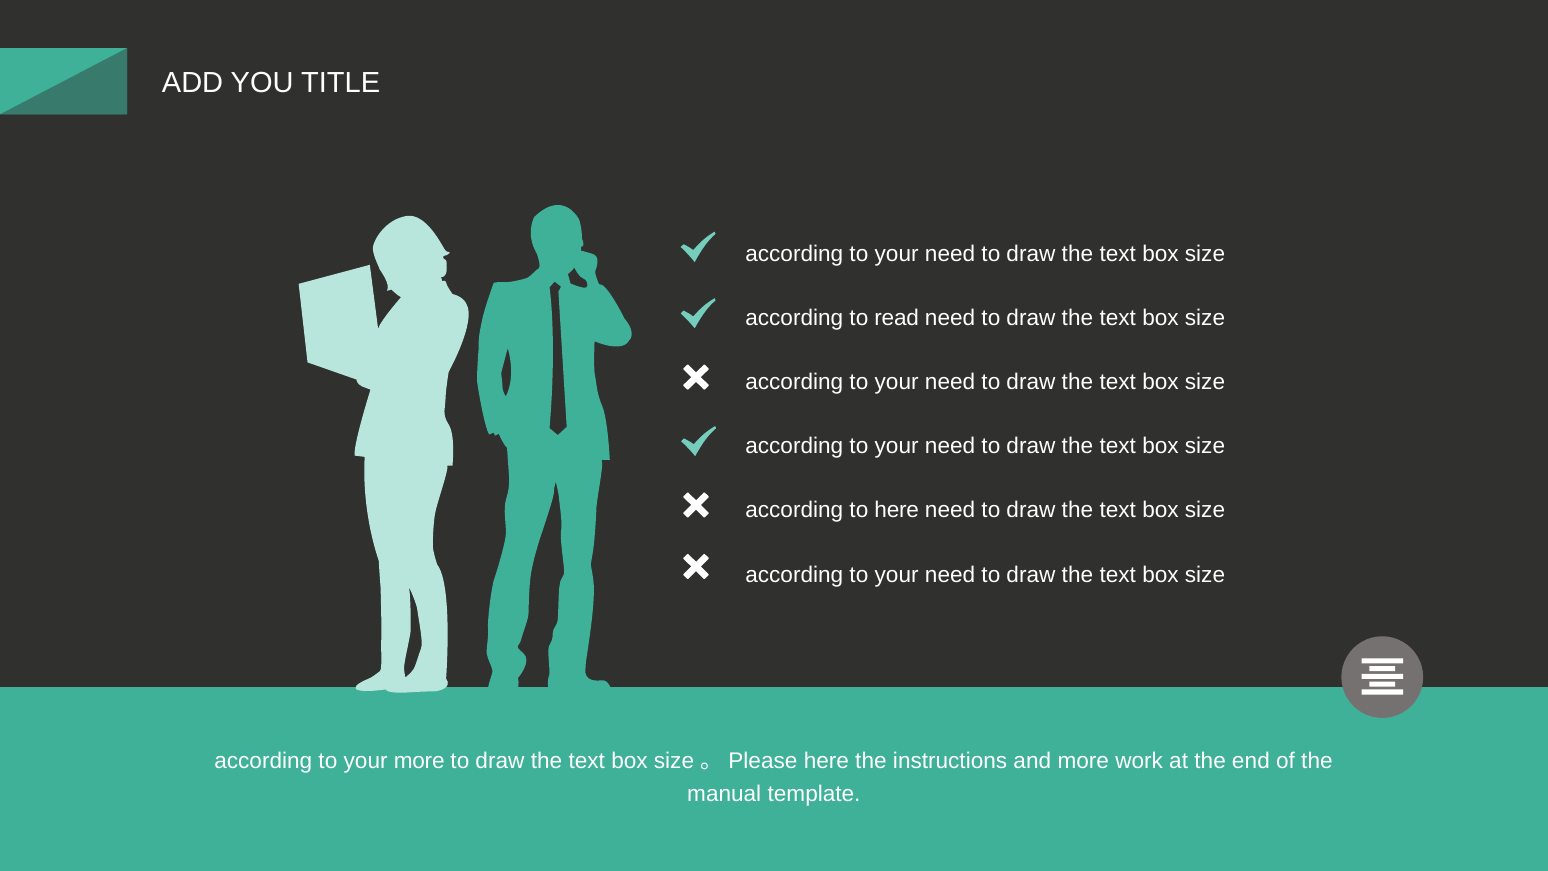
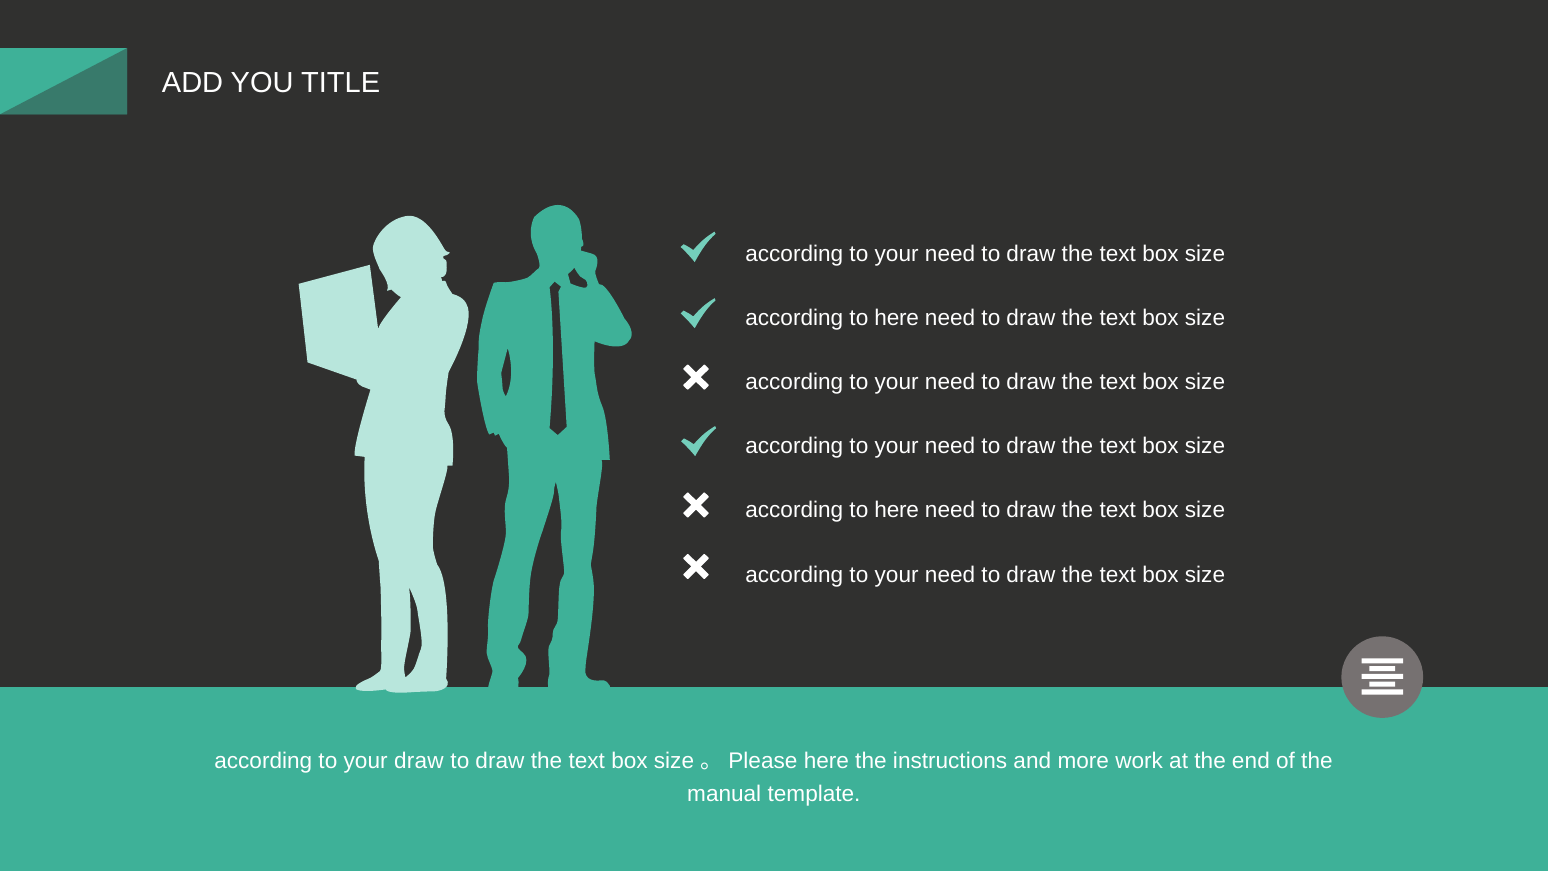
read at (897, 318): read -> here
your more: more -> draw
